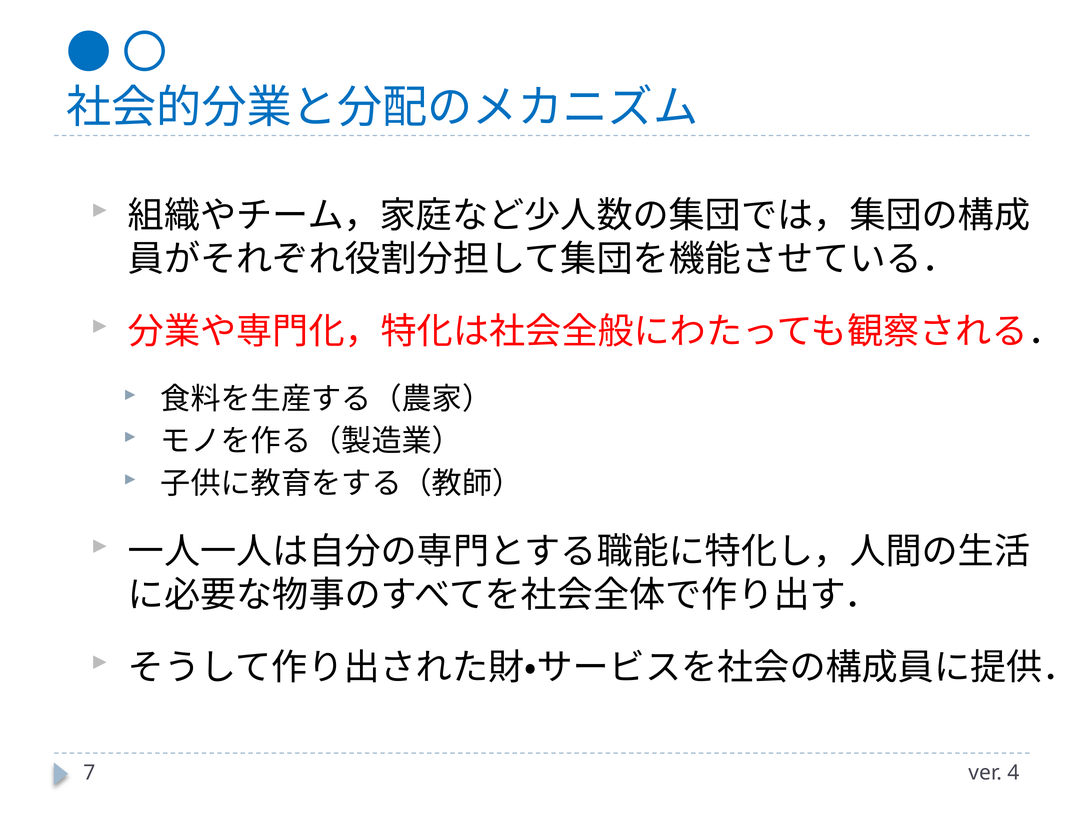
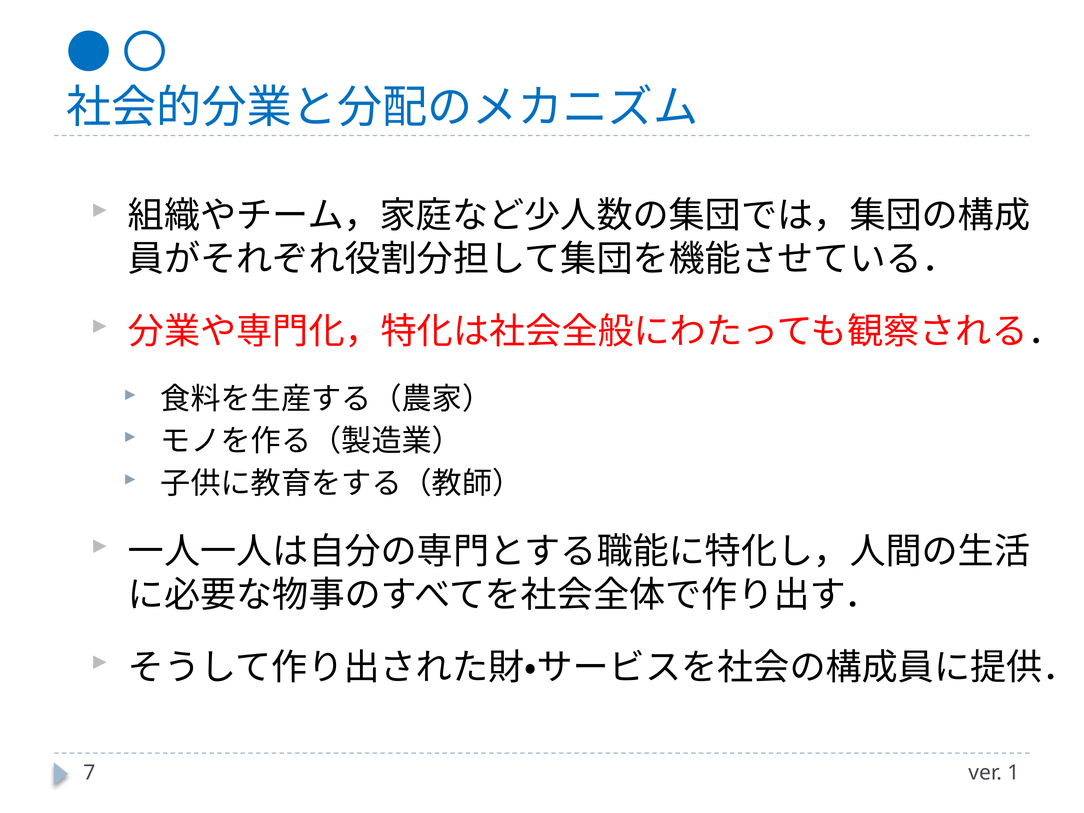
4: 4 -> 1
